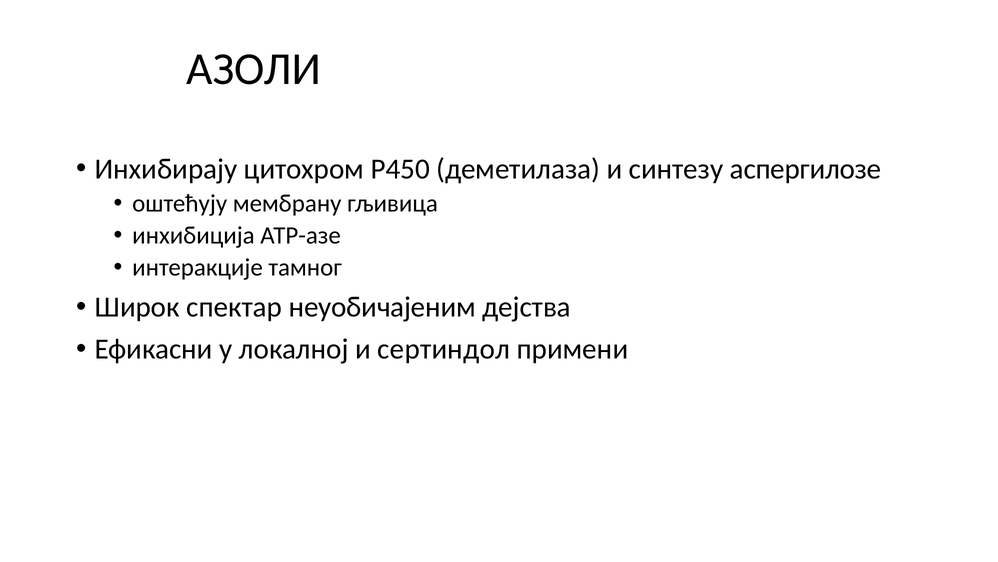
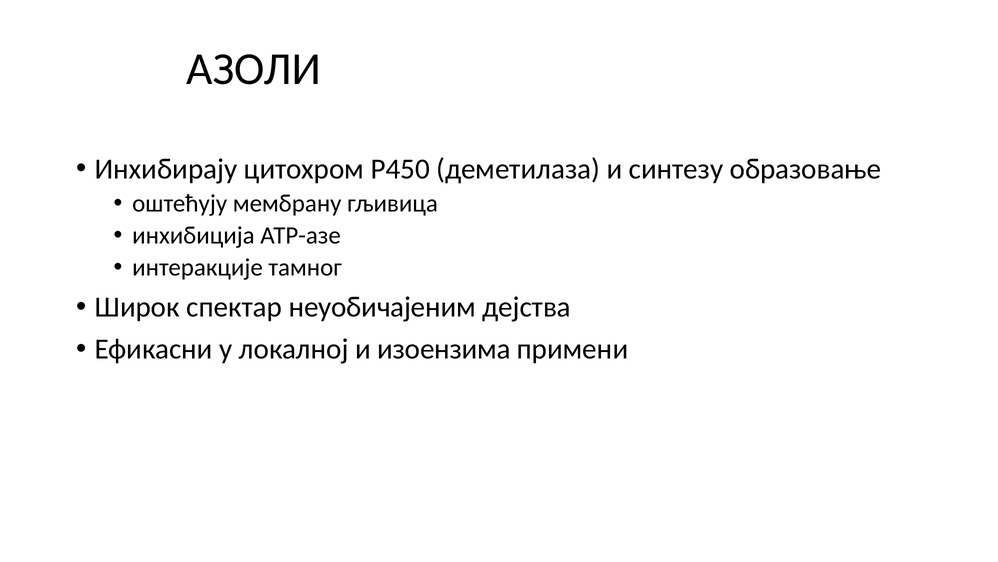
аспергилозе: аспергилозе -> образовање
сертиндол: сертиндол -> изоензима
